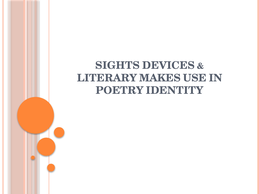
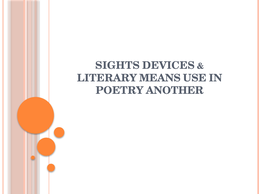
MAKES: MAKES -> MEANS
IDENTITY: IDENTITY -> ANOTHER
